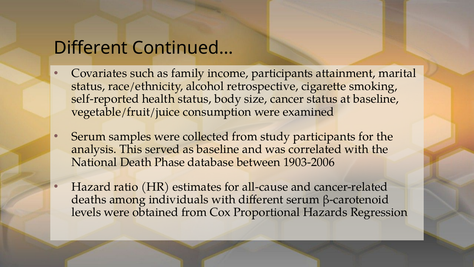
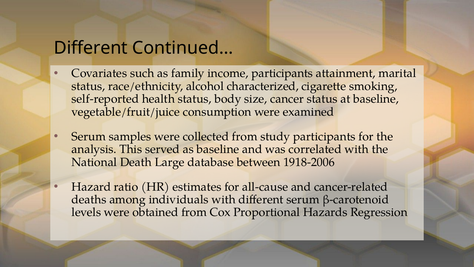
retrospective: retrospective -> characterized
Phase: Phase -> Large
1903-2006: 1903-2006 -> 1918-2006
